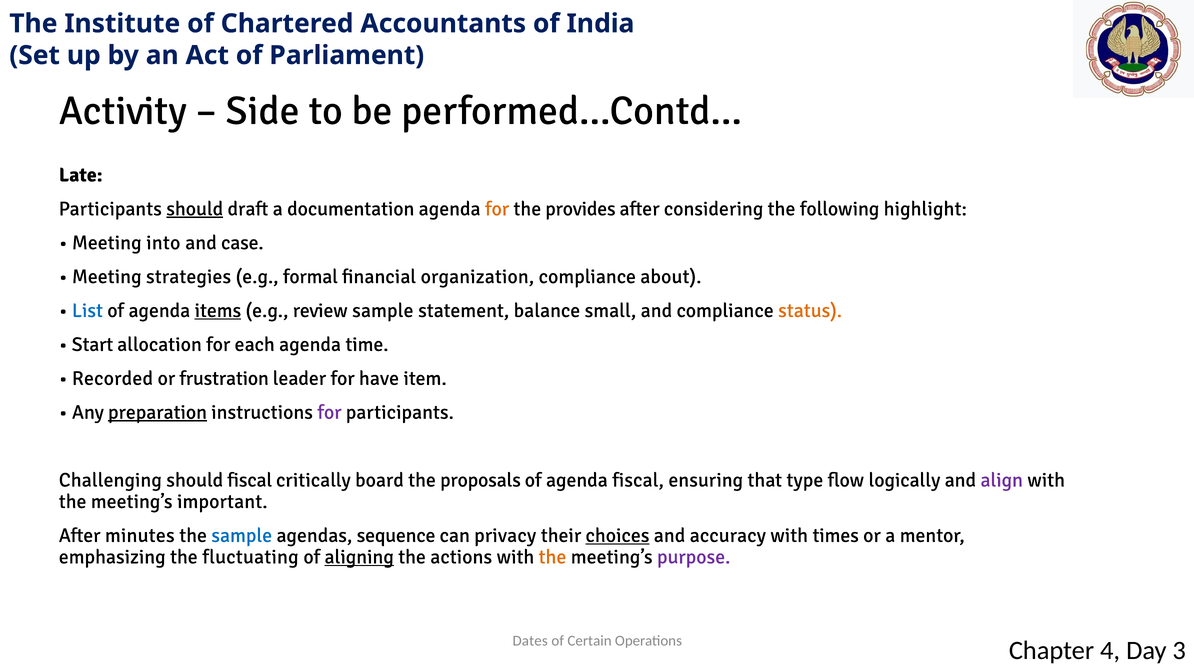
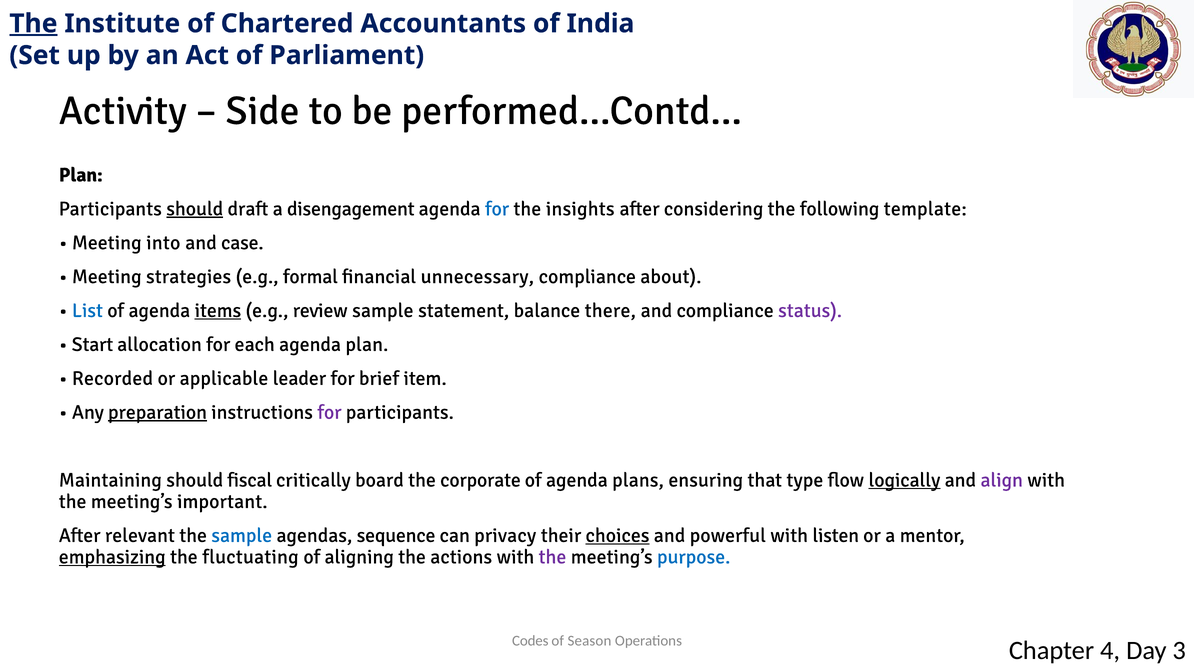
The at (33, 24) underline: none -> present
Late at (81, 175): Late -> Plan
documentation: documentation -> disengagement
for at (497, 209) colour: orange -> blue
provides: provides -> insights
highlight: highlight -> template
organization: organization -> unnecessary
small: small -> there
status colour: orange -> purple
agenda time: time -> plan
frustration: frustration -> applicable
have: have -> brief
Challenging: Challenging -> Maintaining
proposals: proposals -> corporate
agenda fiscal: fiscal -> plans
logically underline: none -> present
minutes: minutes -> relevant
accuracy: accuracy -> powerful
times: times -> listen
emphasizing underline: none -> present
aligning underline: present -> none
the at (552, 557) colour: orange -> purple
purpose colour: purple -> blue
Dates: Dates -> Codes
Certain: Certain -> Season
